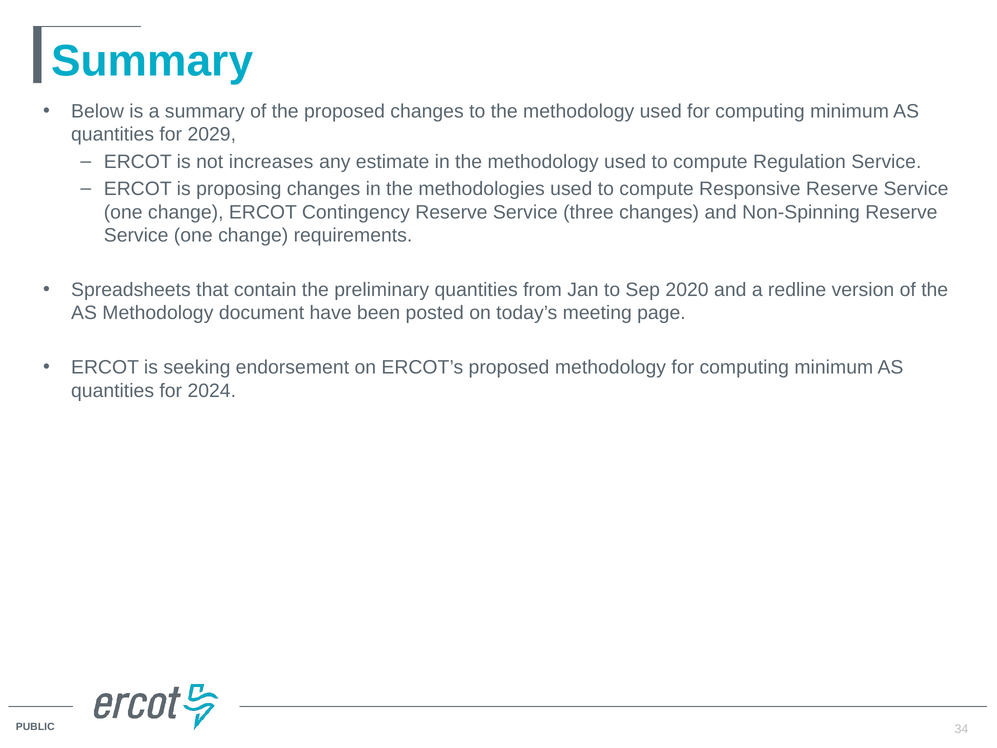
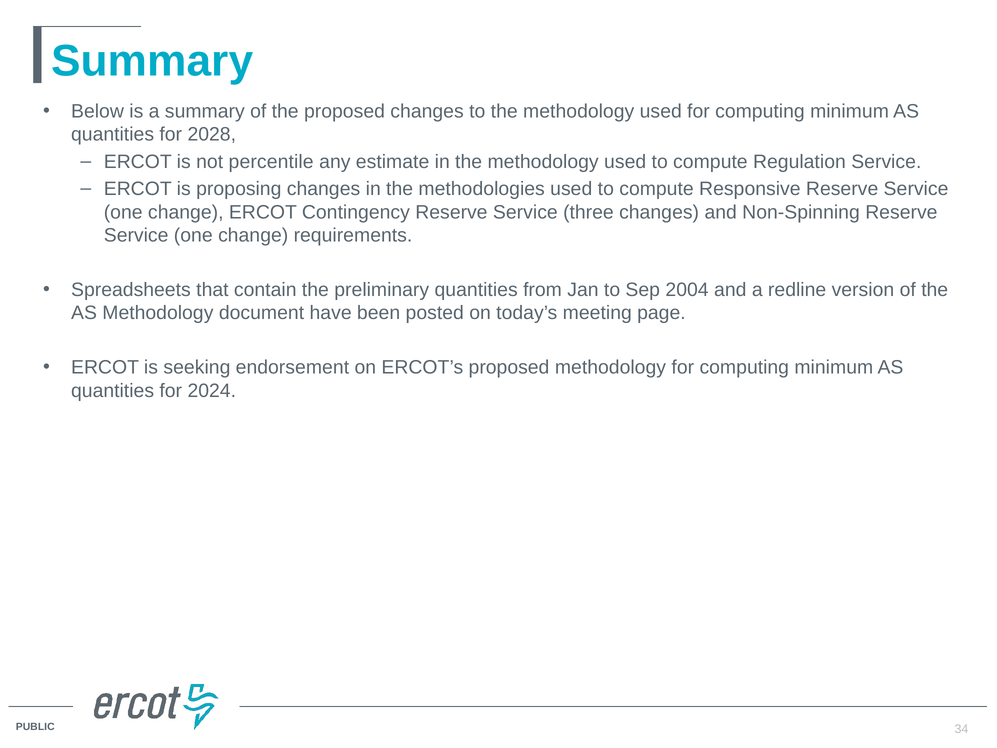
2029: 2029 -> 2028
increases: increases -> percentile
2020: 2020 -> 2004
